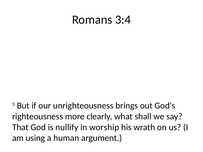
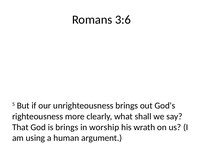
3:4: 3:4 -> 3:6
is nullify: nullify -> brings
